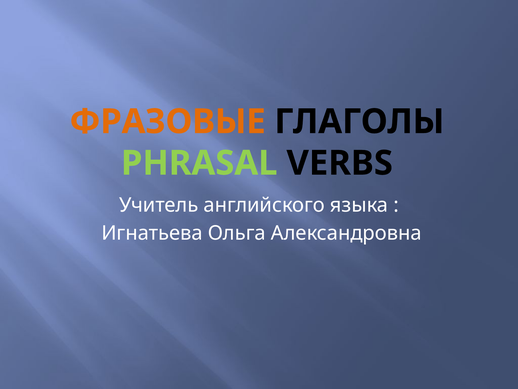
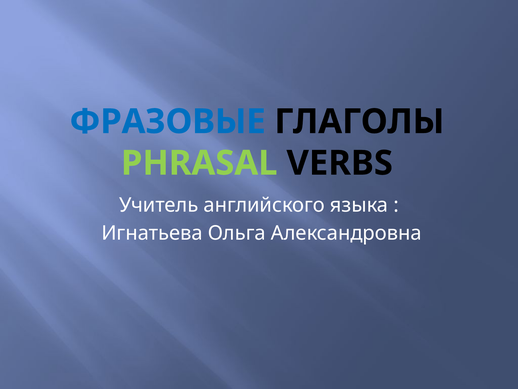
ФРАЗОВЫЕ colour: orange -> blue
